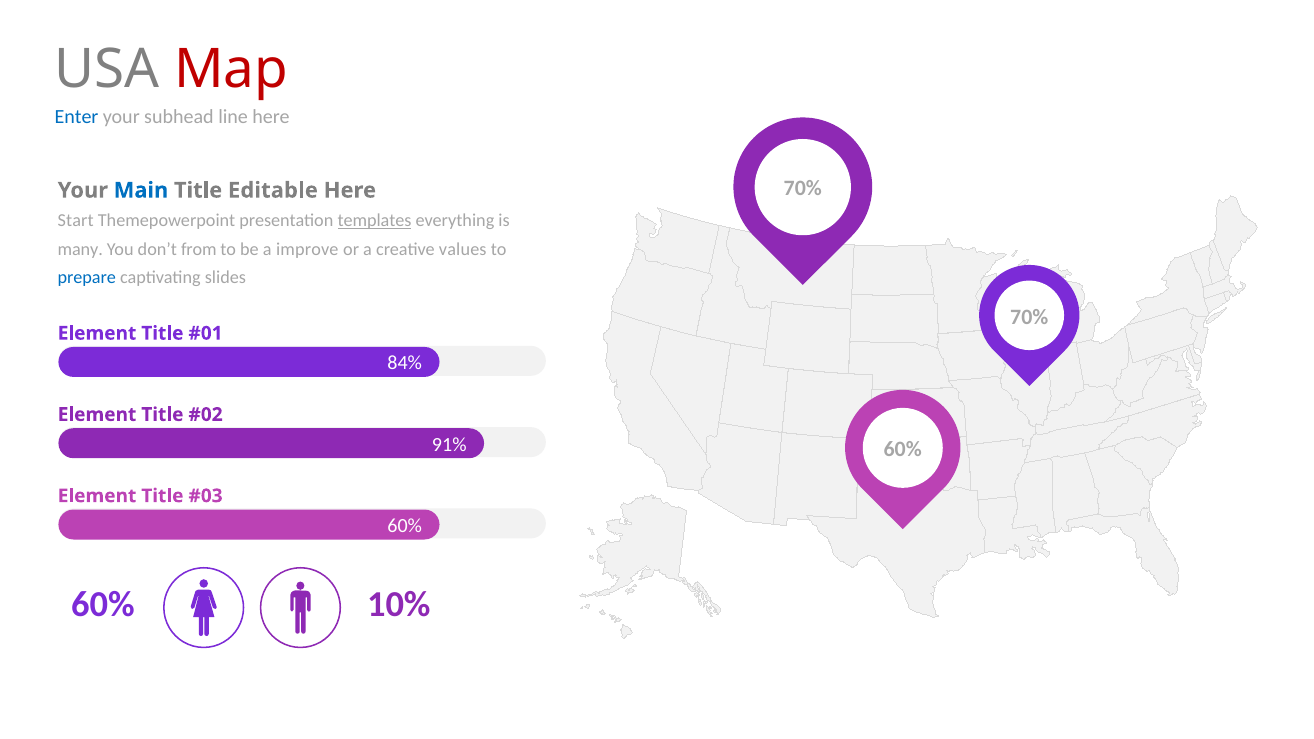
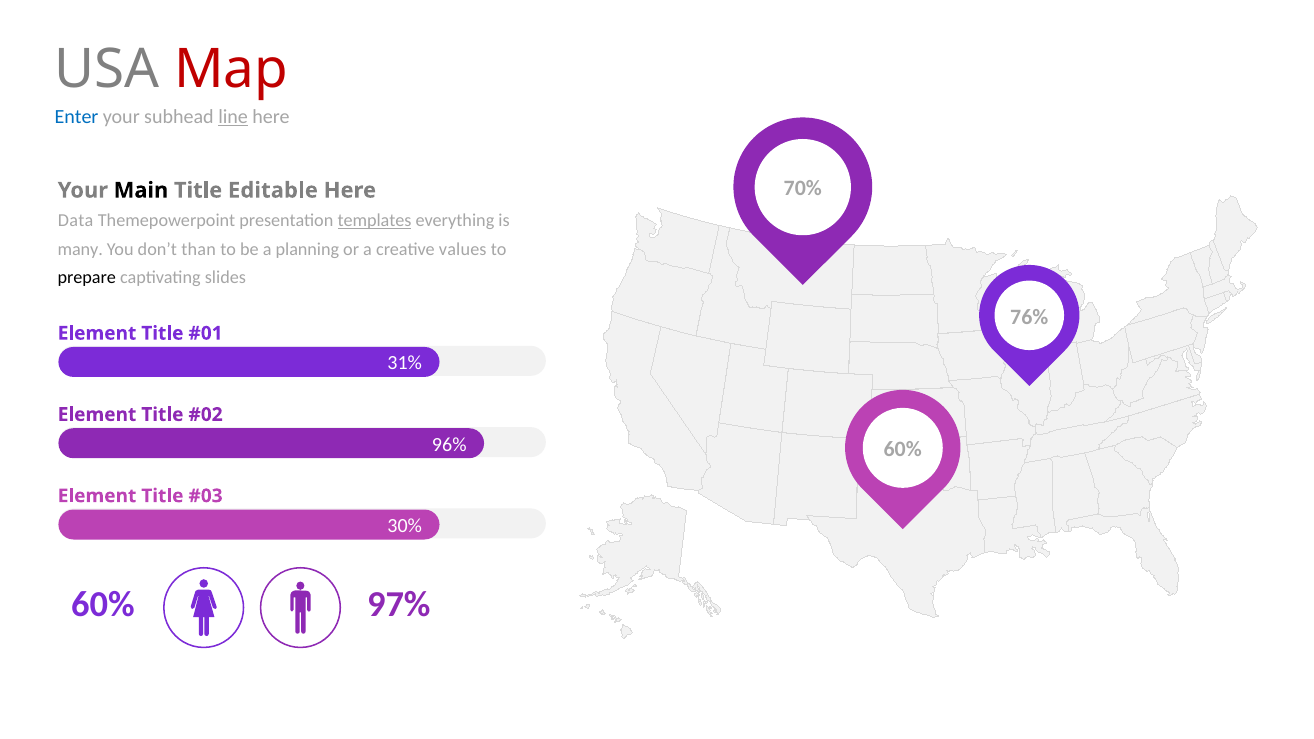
line underline: none -> present
Main colour: blue -> black
Start: Start -> Data
from: from -> than
improve: improve -> planning
prepare colour: blue -> black
70% at (1029, 317): 70% -> 76%
84%: 84% -> 31%
91%: 91% -> 96%
60% at (405, 526): 60% -> 30%
10%: 10% -> 97%
